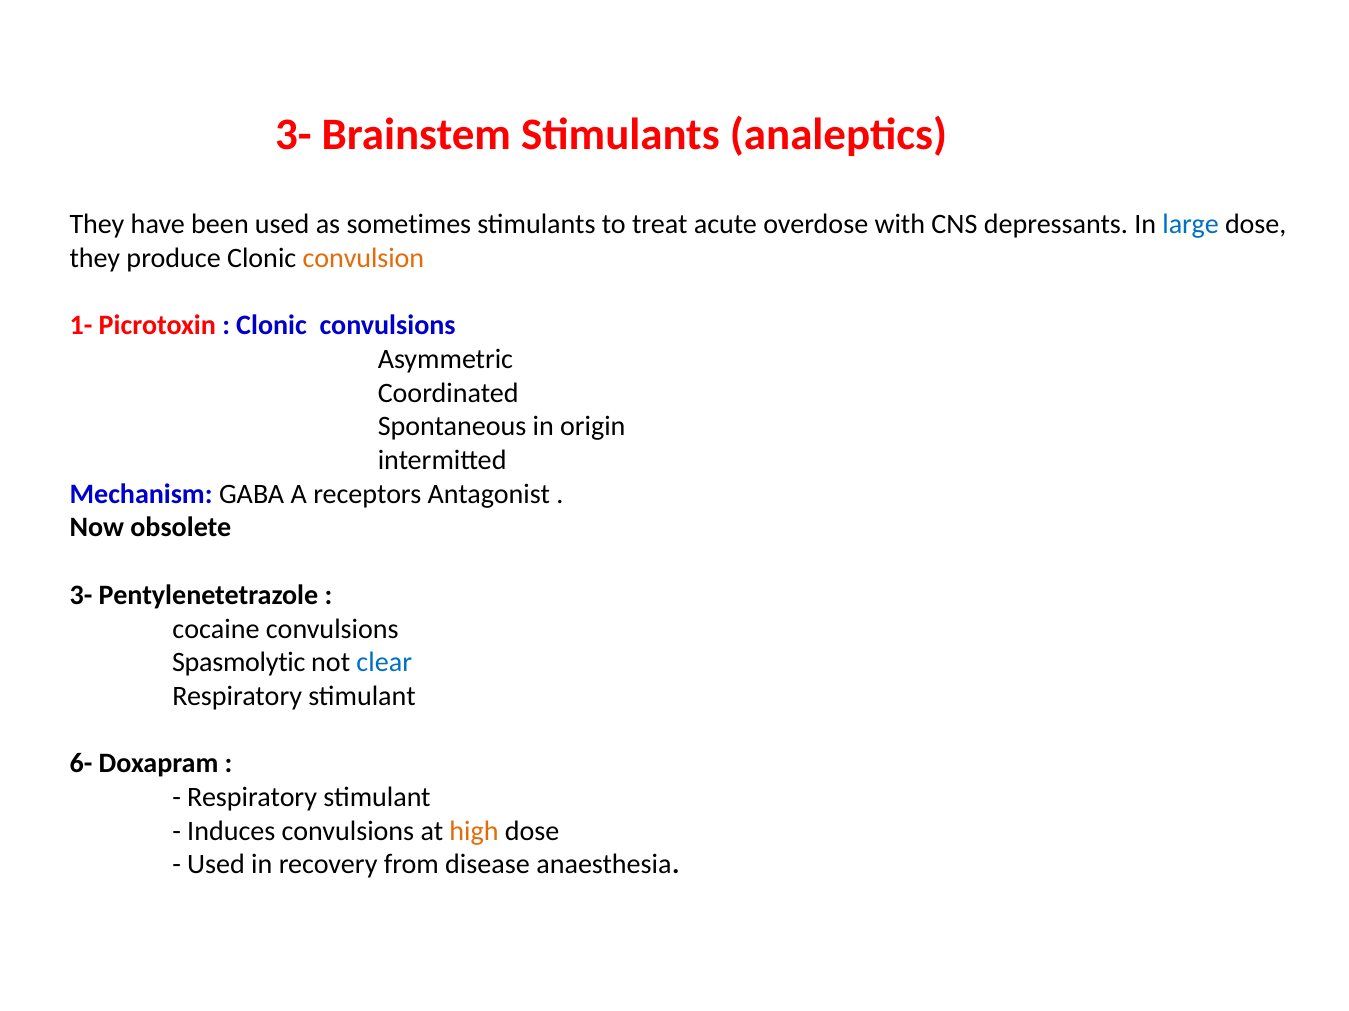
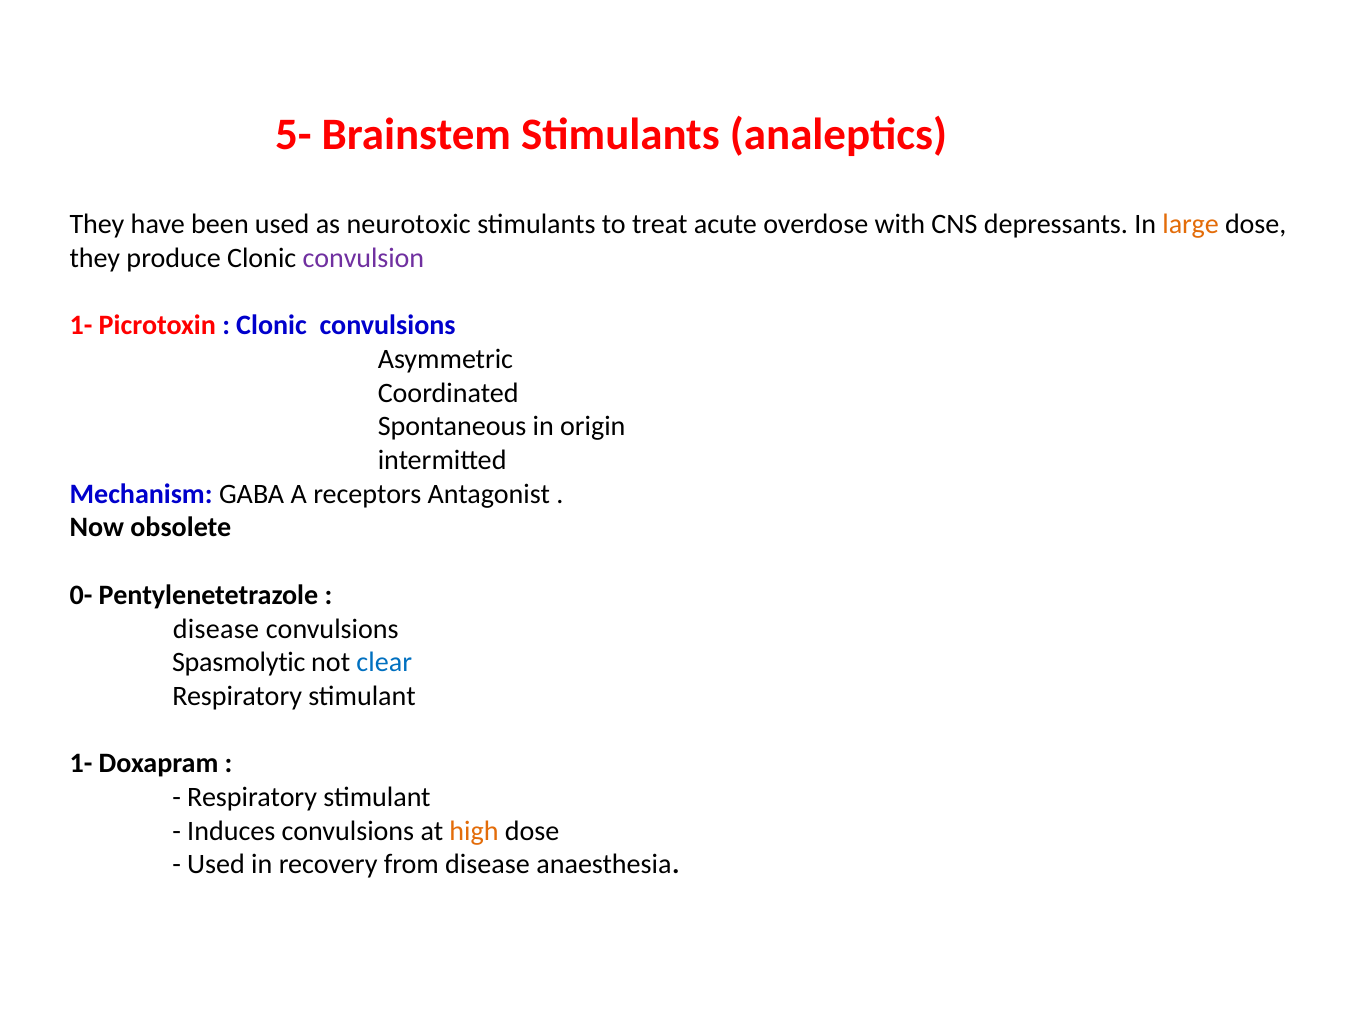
3- at (293, 135): 3- -> 5-
sometimes: sometimes -> neurotoxic
large colour: blue -> orange
convulsion colour: orange -> purple
3- at (81, 595): 3- -> 0-
cocaine at (216, 629): cocaine -> disease
6- at (81, 764): 6- -> 1-
